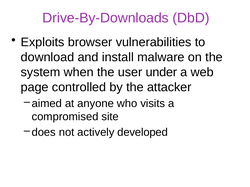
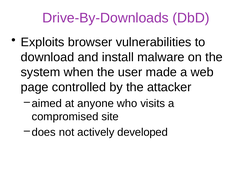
under: under -> made
